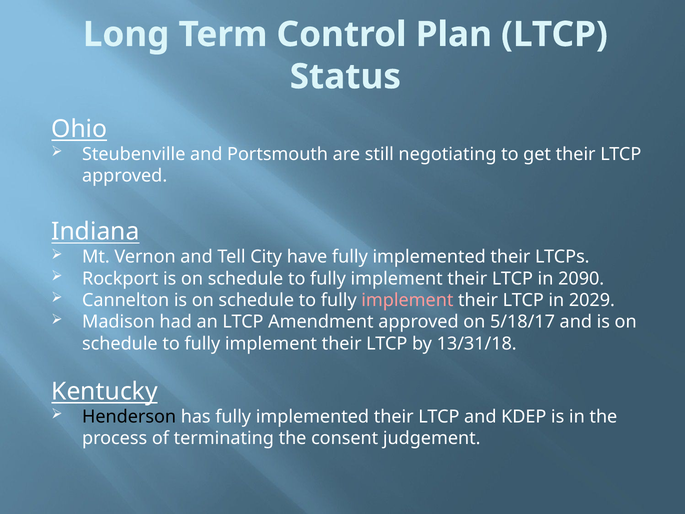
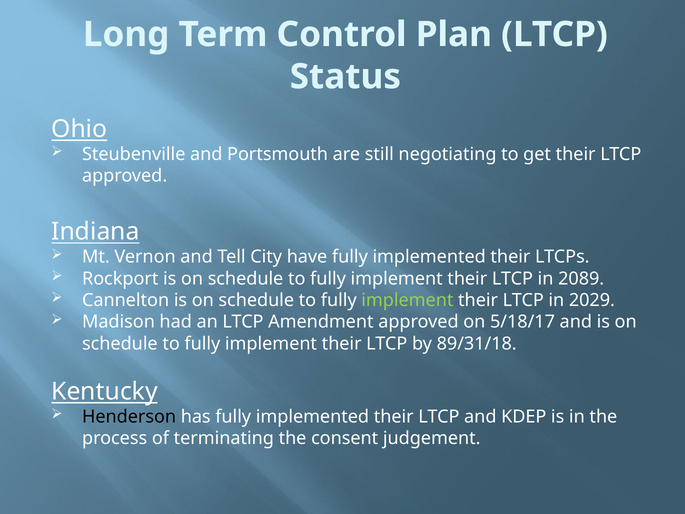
2090: 2090 -> 2089
implement at (407, 300) colour: pink -> light green
13/31/18: 13/31/18 -> 89/31/18
